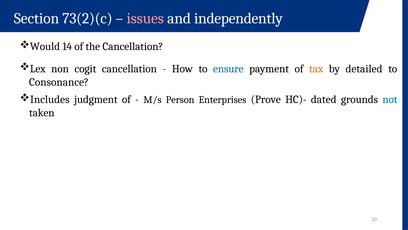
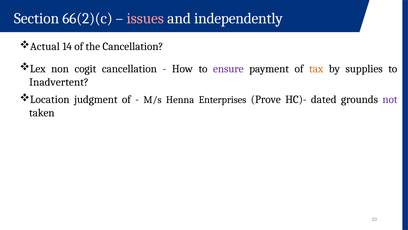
73(2)(c: 73(2)(c -> 66(2)(c
Would: Would -> Actual
ensure colour: blue -> purple
detailed: detailed -> supplies
Consonance: Consonance -> Inadvertent
Includes: Includes -> Location
Person: Person -> Henna
not colour: blue -> purple
